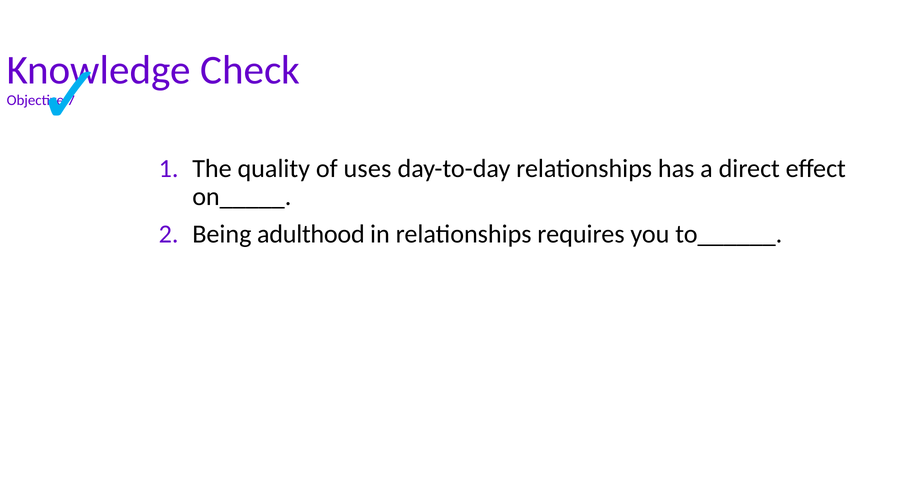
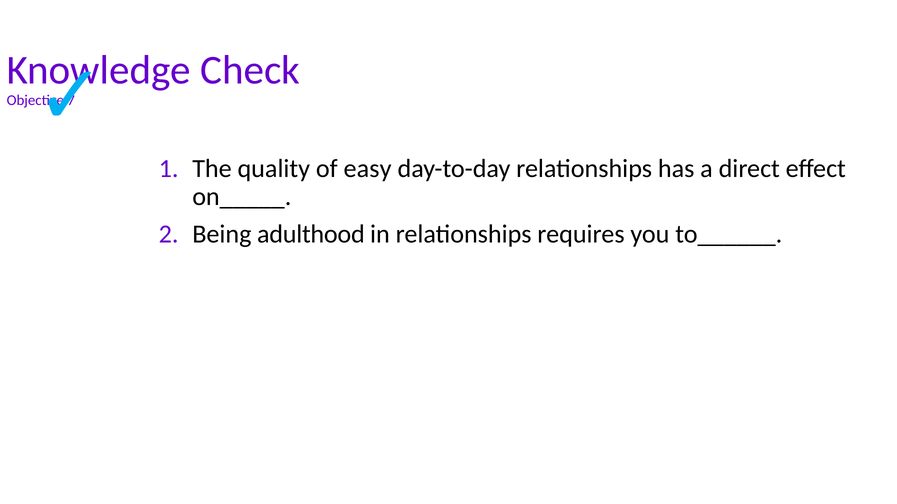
uses: uses -> easy
